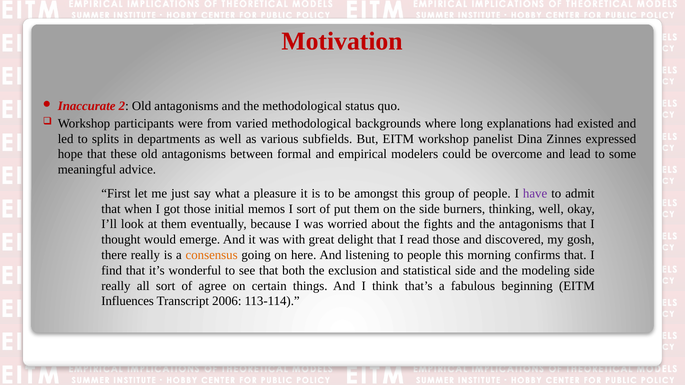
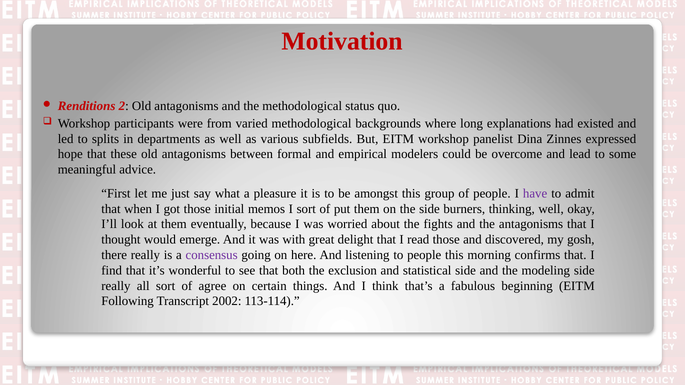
Inaccurate: Inaccurate -> Renditions
consensus colour: orange -> purple
Influences: Influences -> Following
2006: 2006 -> 2002
